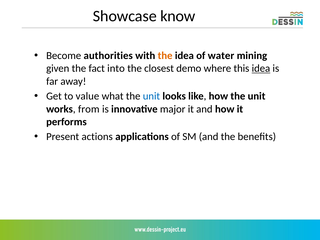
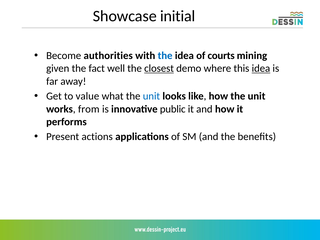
know: know -> initial
the at (165, 56) colour: orange -> blue
water: water -> courts
into: into -> well
closest underline: none -> present
major: major -> public
